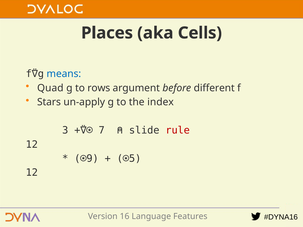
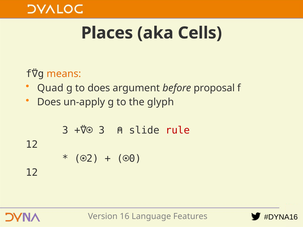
means colour: blue -> orange
to rows: rows -> does
different: different -> proposal
Stars at (49, 102): Stars -> Does
index: index -> glyph
7 at (102, 130): 7 -> 3
⍟9: ⍟9 -> ⍟2
⍟5: ⍟5 -> ⍟0
